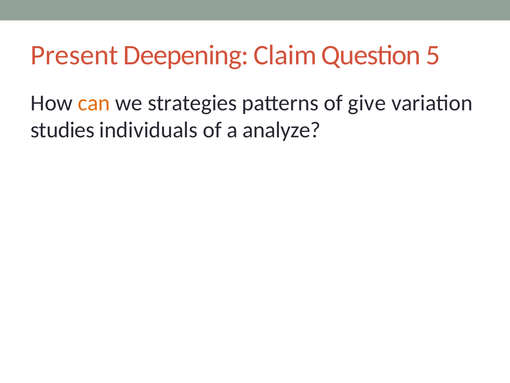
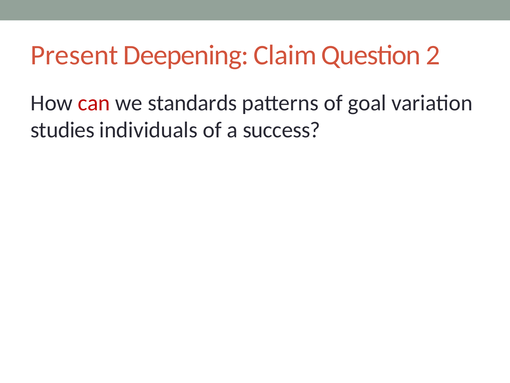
5: 5 -> 2
can colour: orange -> red
strategies: strategies -> standards
give: give -> goal
analyze: analyze -> success
